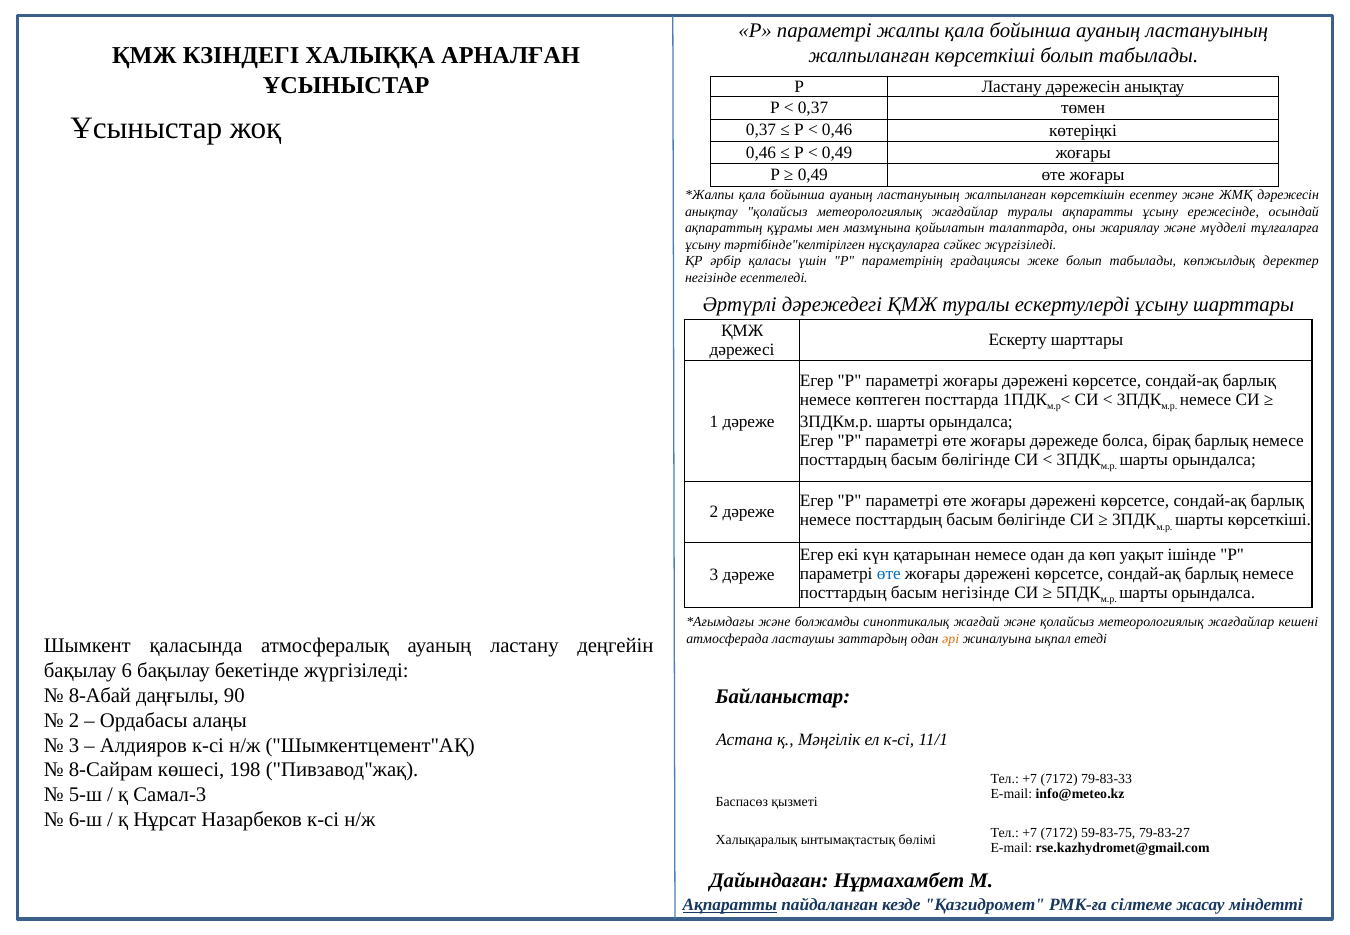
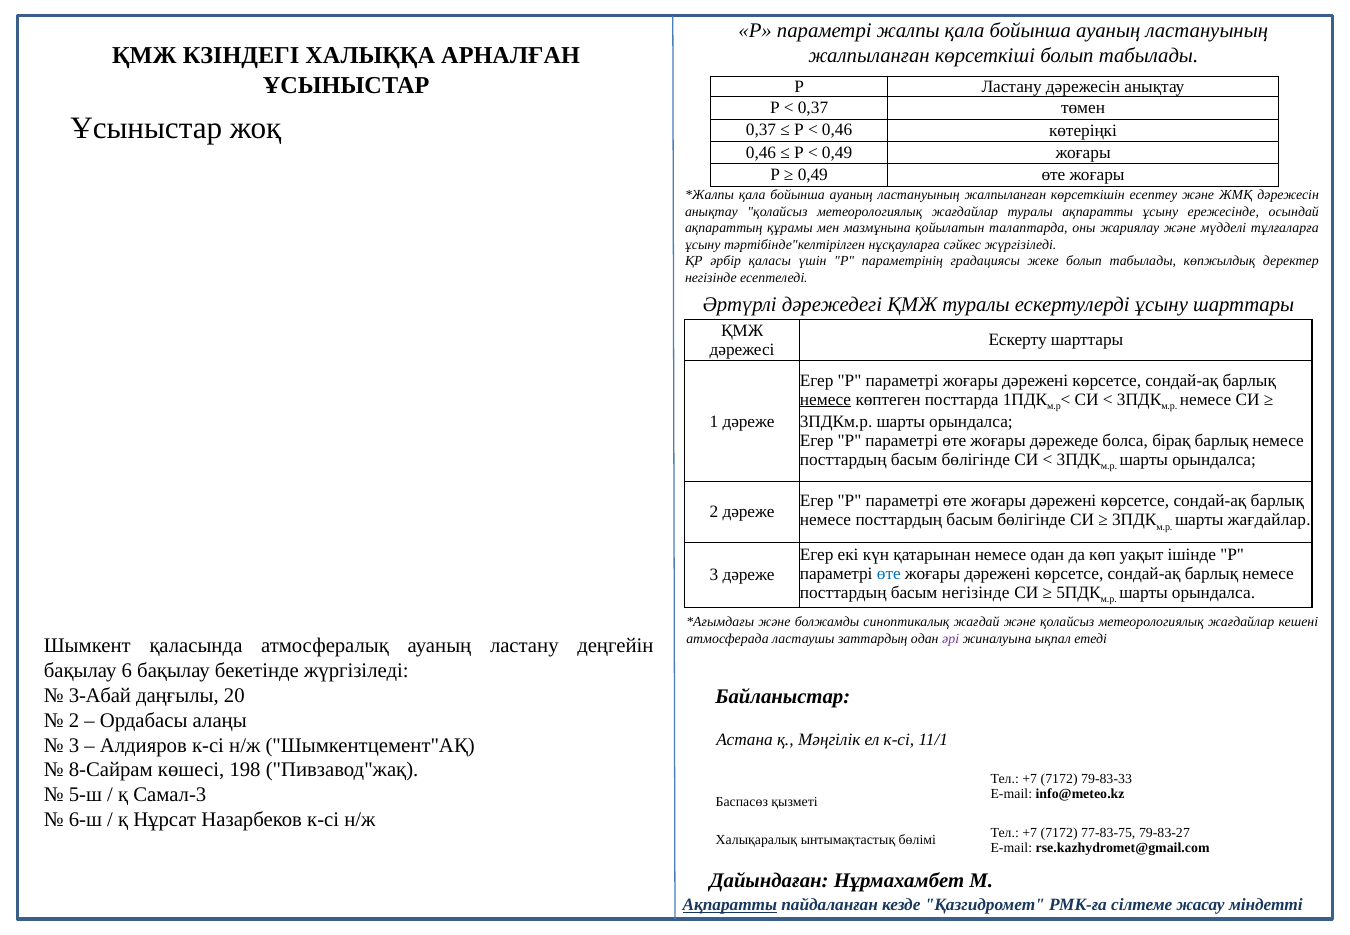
немесе at (825, 399) underline: none -> present
шарты көрсеткіші: көрсеткіші -> жағдайлар
әрі colour: orange -> purple
8-Абай: 8-Абай -> 3-Абай
90: 90 -> 20
59-83-75: 59-83-75 -> 77-83-75
